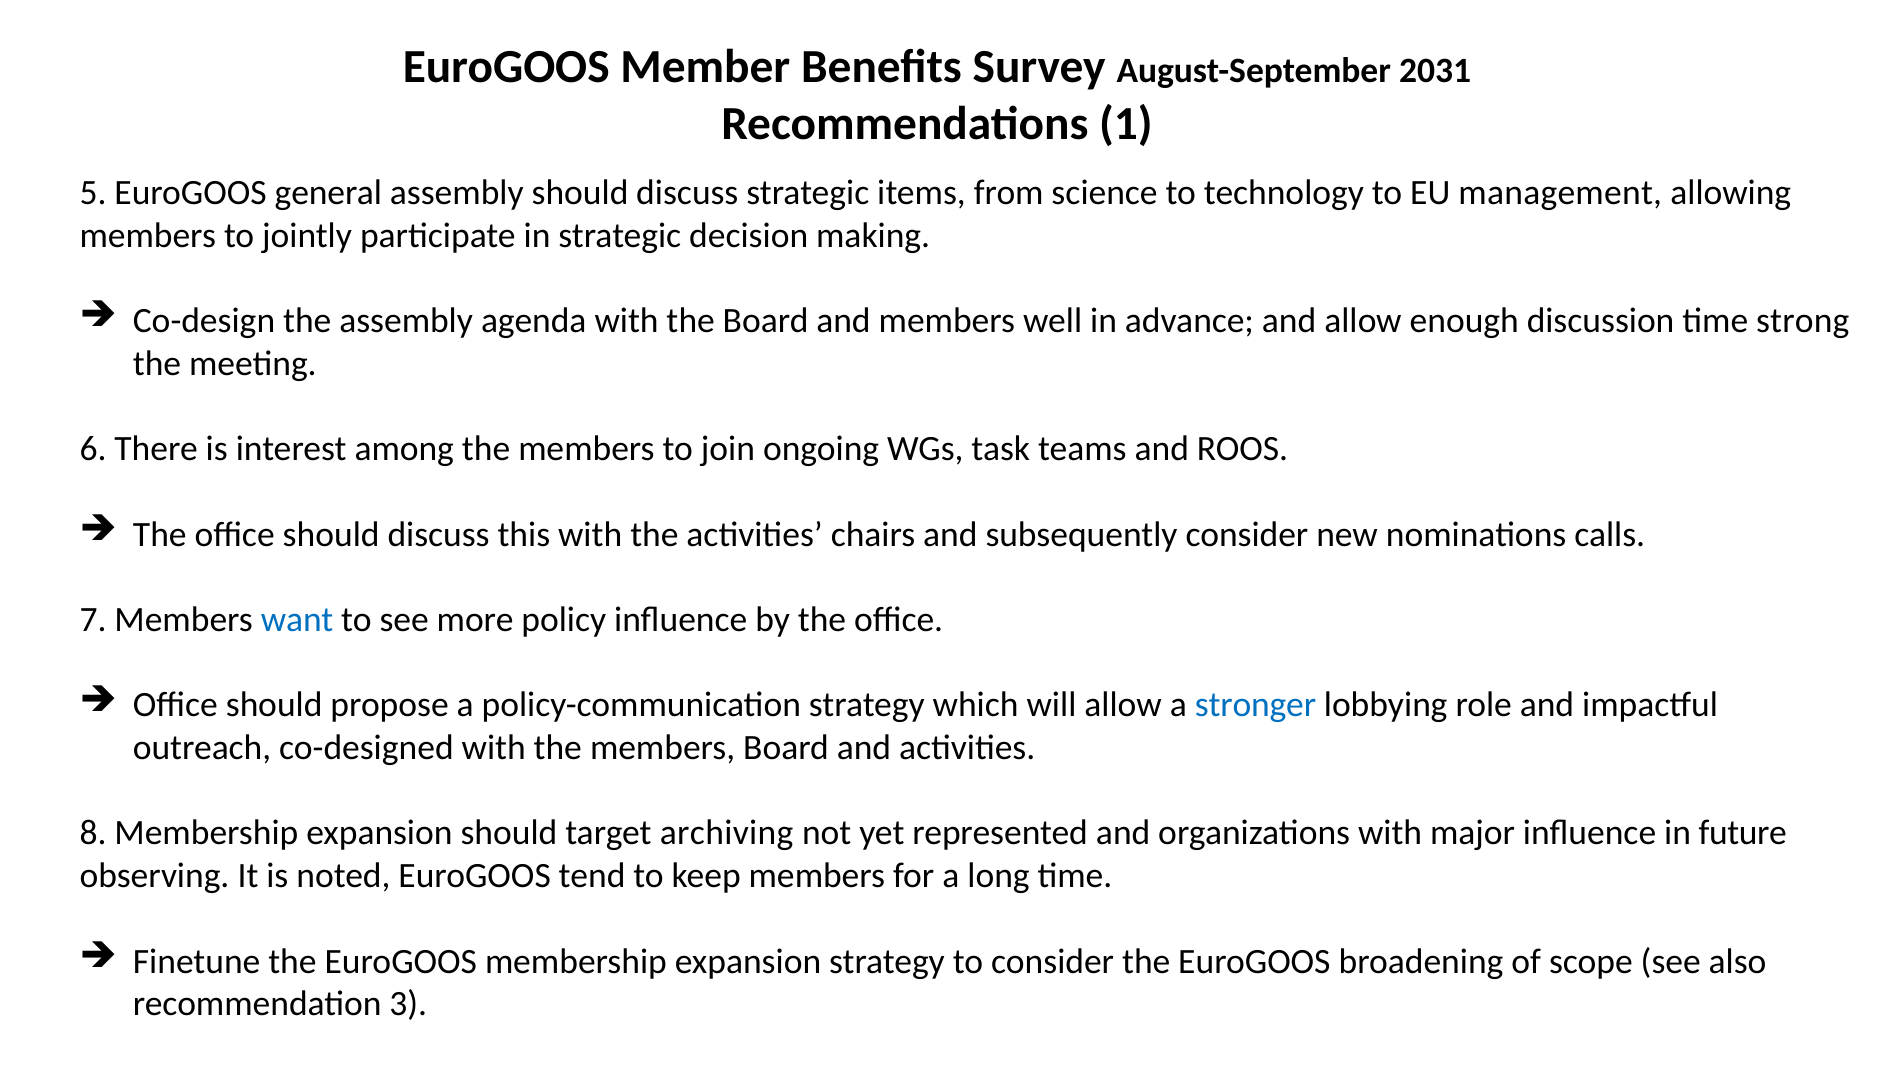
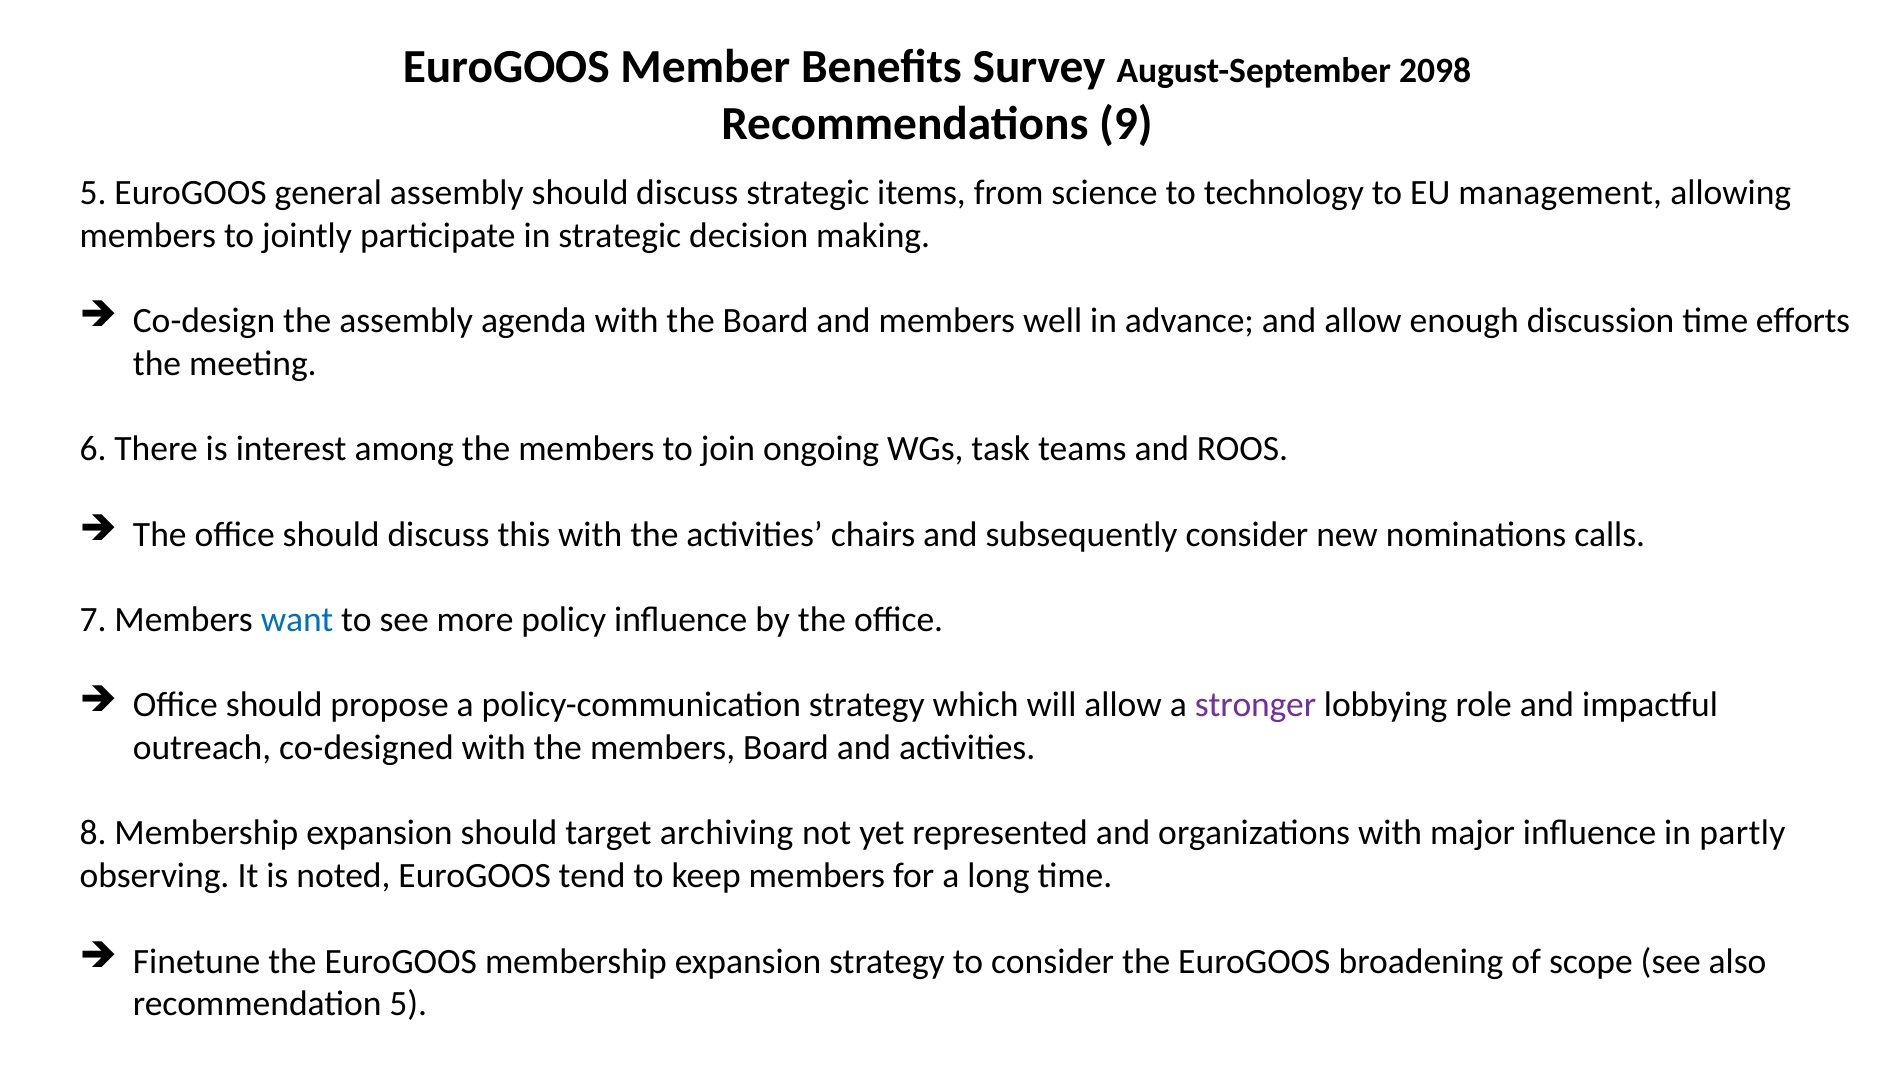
2031: 2031 -> 2098
1: 1 -> 9
strong: strong -> efforts
stronger colour: blue -> purple
future: future -> partly
recommendation 3: 3 -> 5
